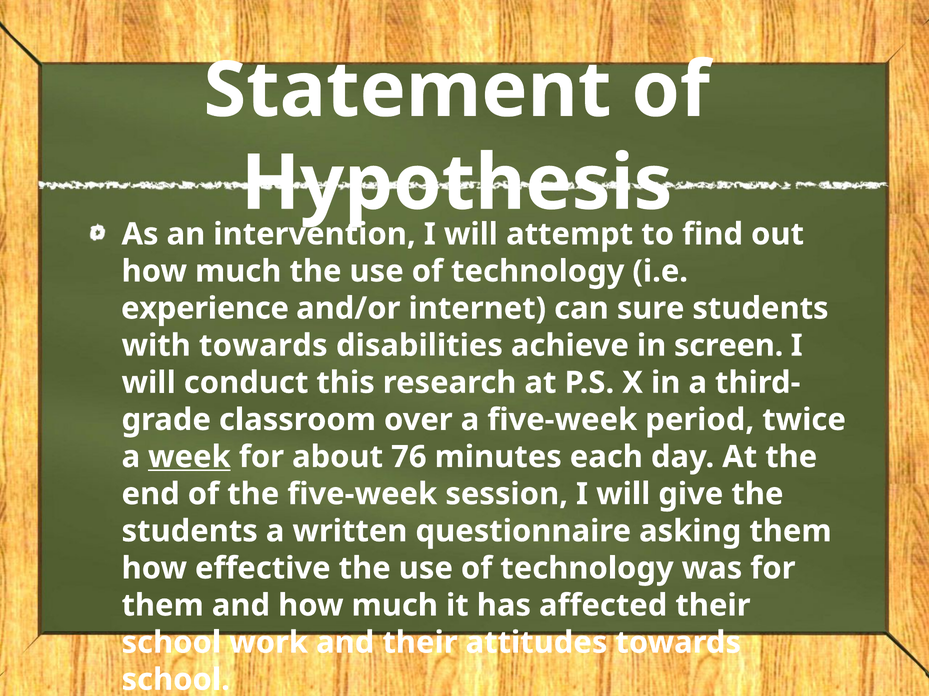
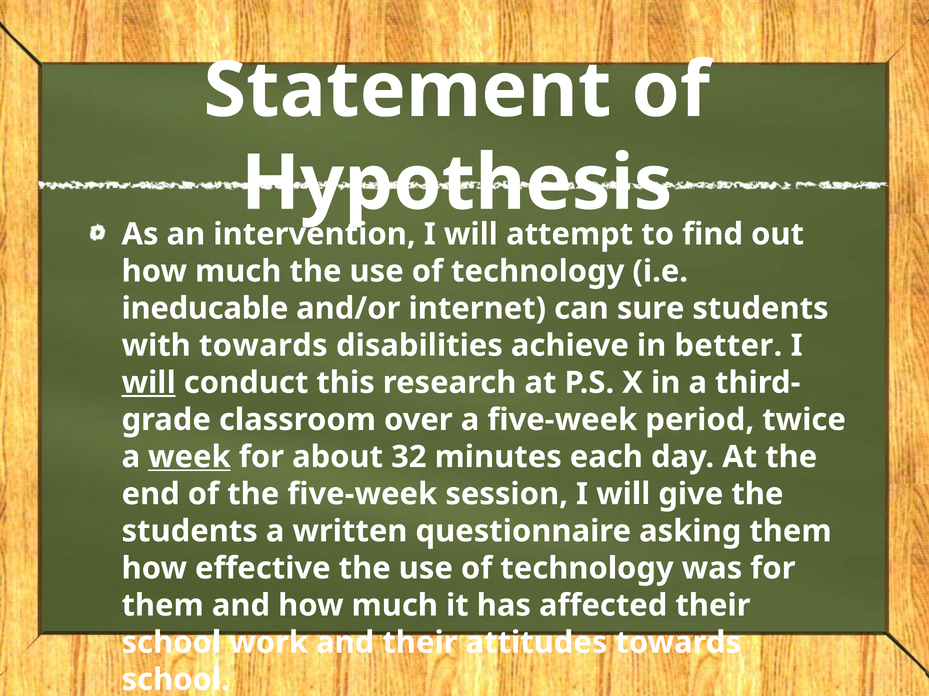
experience: experience -> ineducable
screen: screen -> better
will at (149, 383) underline: none -> present
76: 76 -> 32
